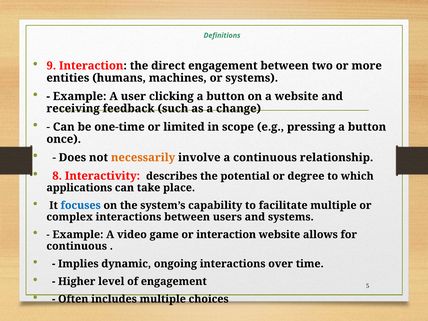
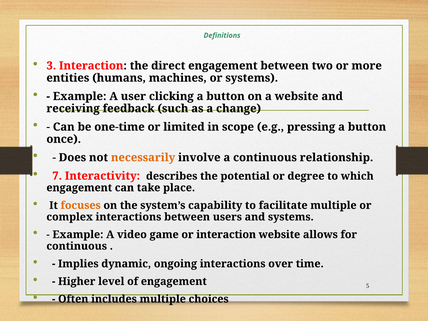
9: 9 -> 3
8: 8 -> 7
applications at (79, 188): applications -> engagement
focuses colour: blue -> orange
